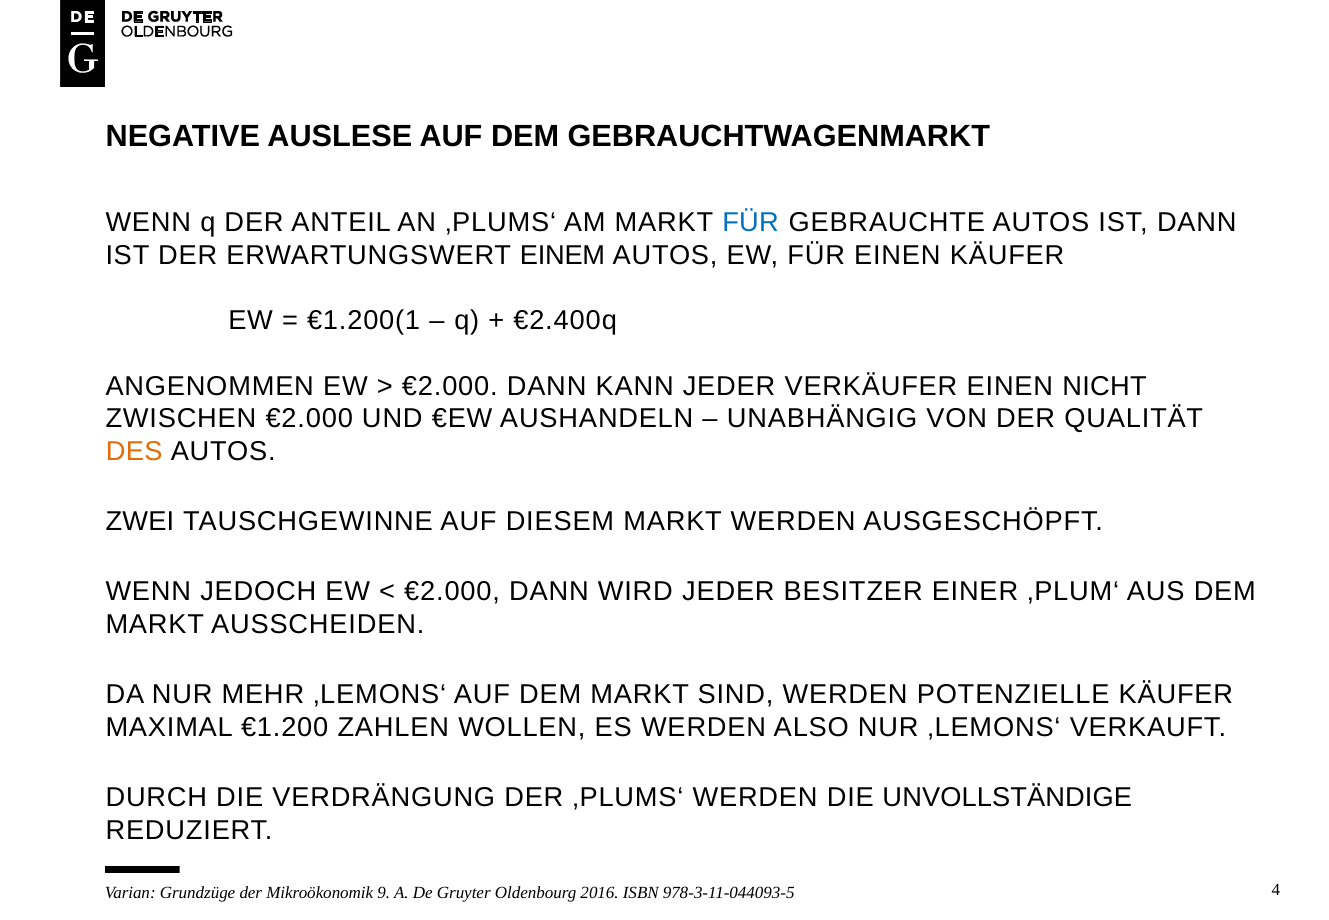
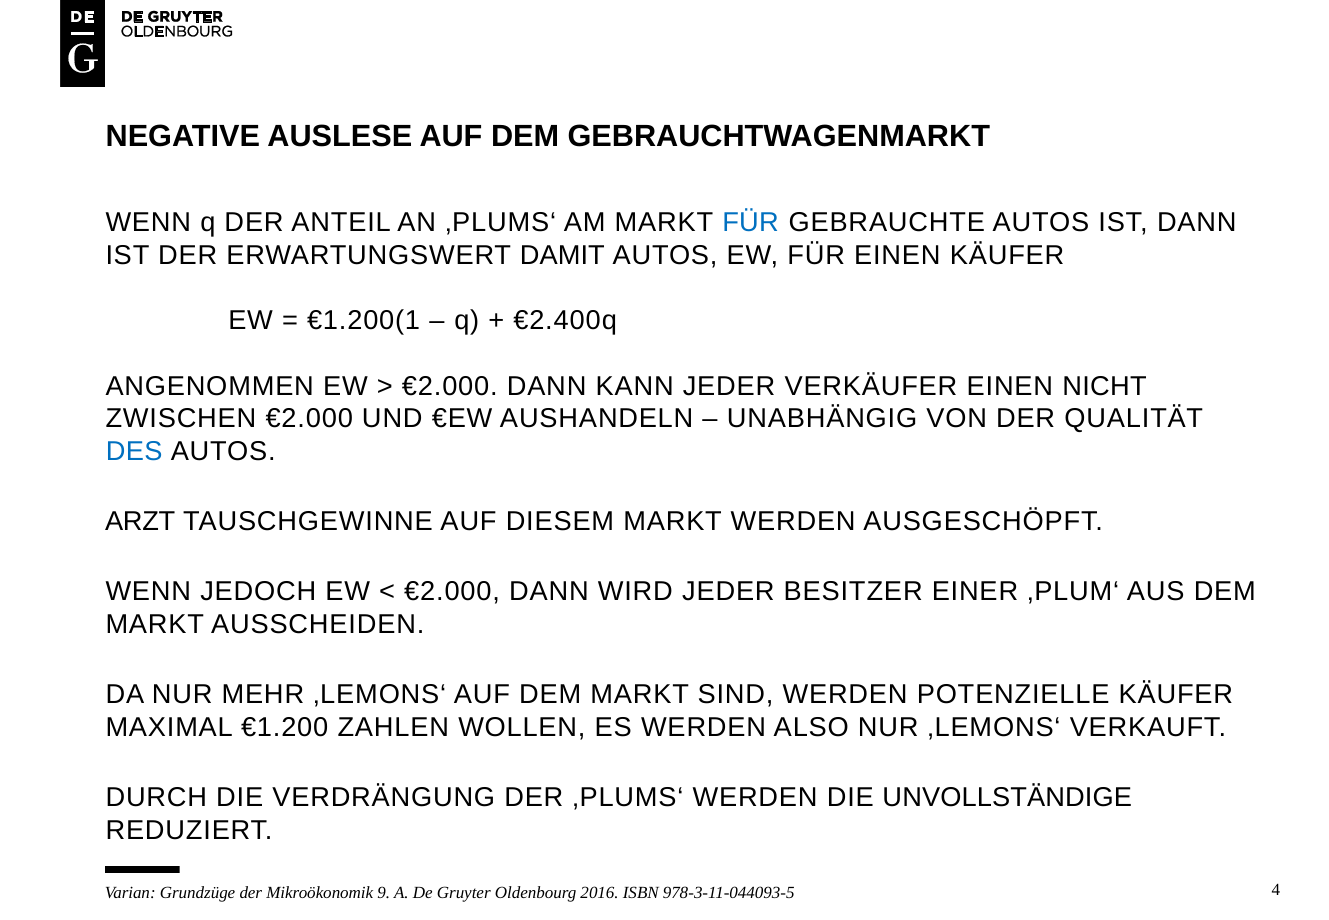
EINEM: EINEM -> DAMIT
DES colour: orange -> blue
ZWEI: ZWEI -> ARZT
